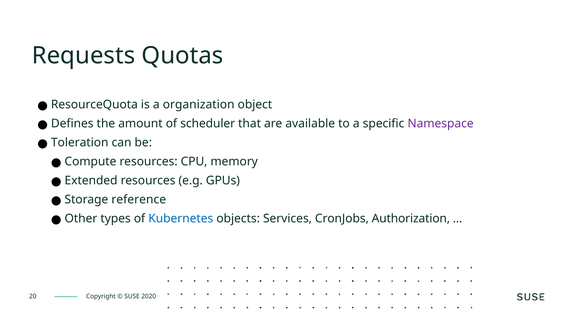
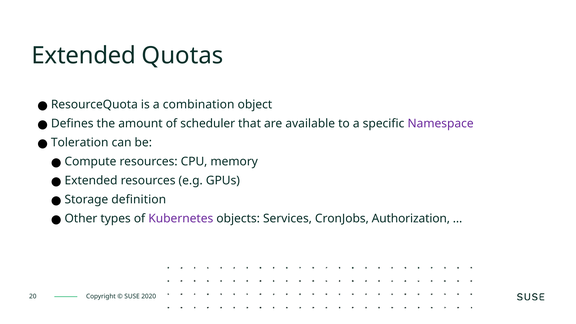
Requests at (84, 56): Requests -> Extended
organization: organization -> combination
reference: reference -> definition
Kubernetes colour: blue -> purple
